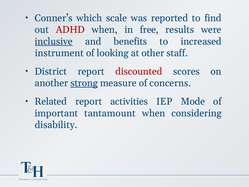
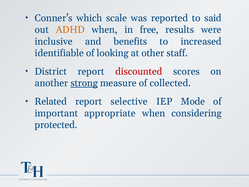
find: find -> said
ADHD colour: red -> orange
inclusive underline: present -> none
instrument: instrument -> identifiable
concerns: concerns -> collected
activities: activities -> selective
tantamount: tantamount -> appropriate
disability: disability -> protected
